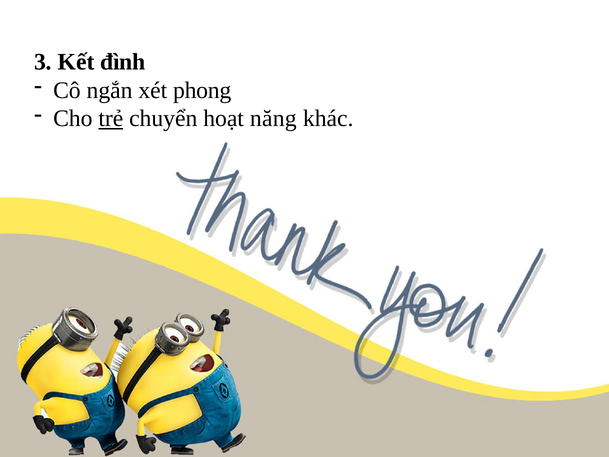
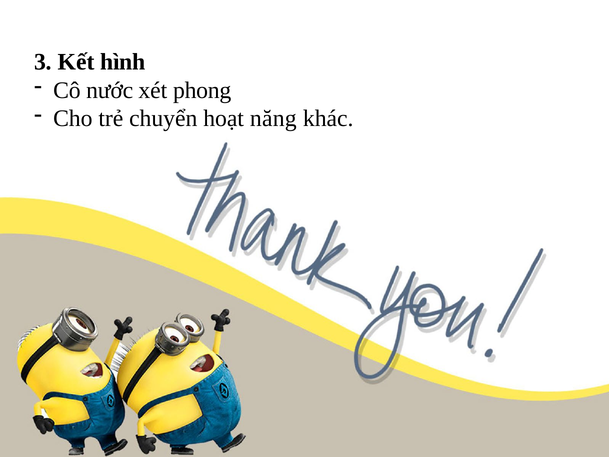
đình: đình -> hình
ngắn: ngắn -> nước
trẻ underline: present -> none
